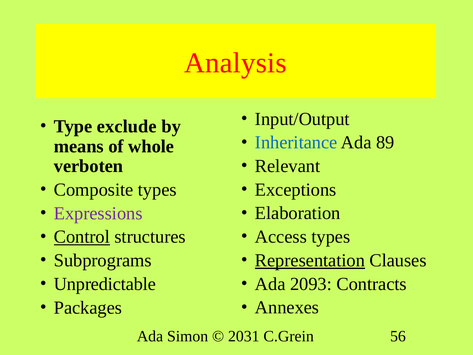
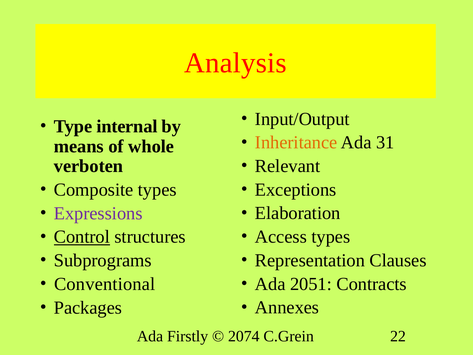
exclude: exclude -> internal
Inheritance colour: blue -> orange
89: 89 -> 31
Representation underline: present -> none
2093: 2093 -> 2051
Unpredictable: Unpredictable -> Conventional
Simon: Simon -> Firstly
2031: 2031 -> 2074
56: 56 -> 22
